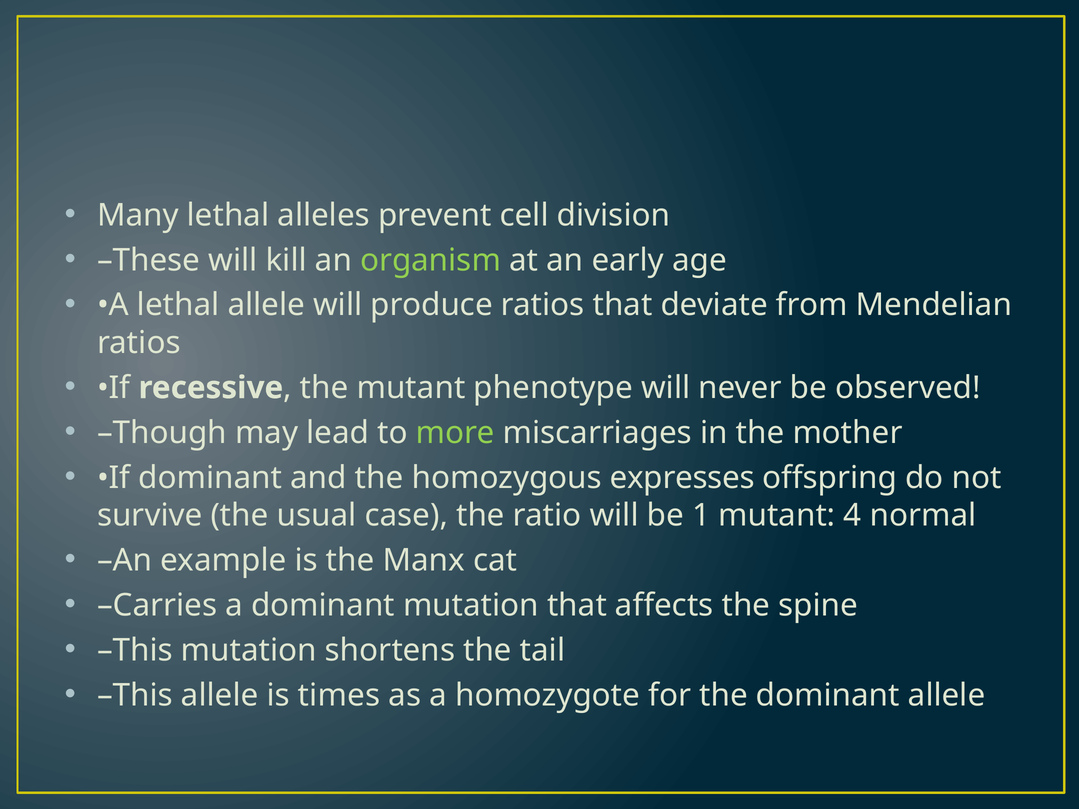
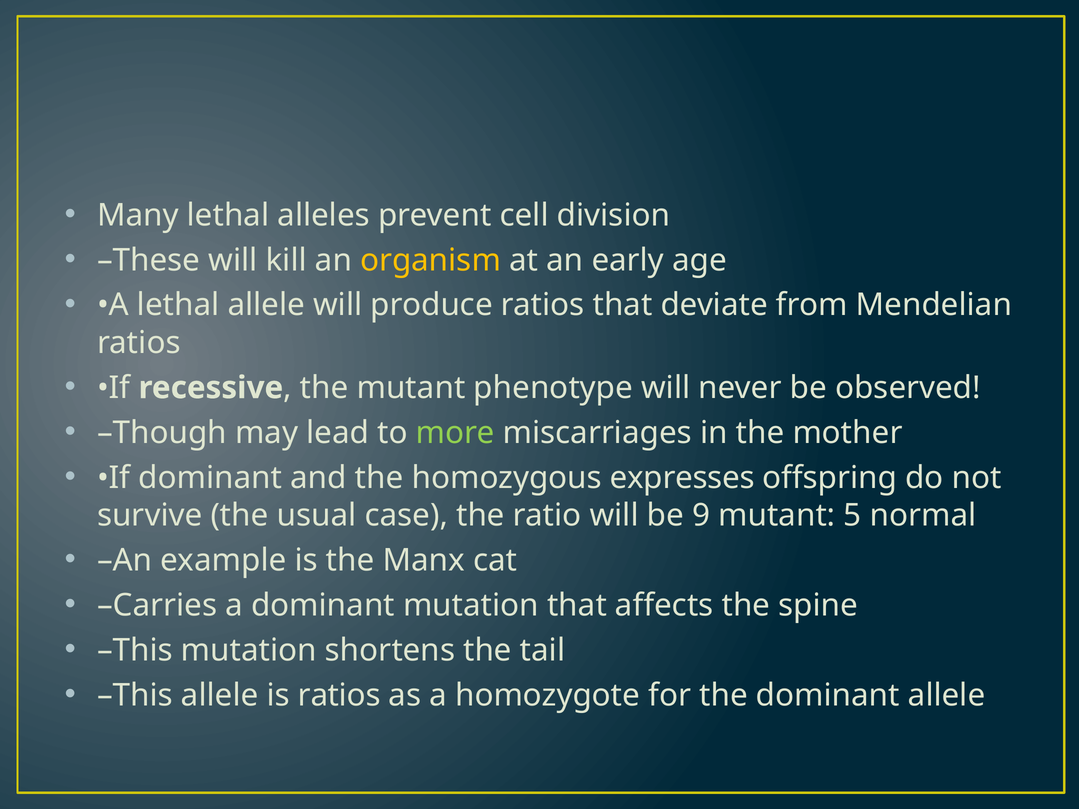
organism colour: light green -> yellow
1: 1 -> 9
4: 4 -> 5
is times: times -> ratios
